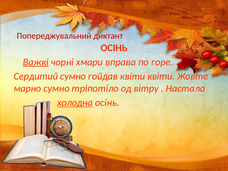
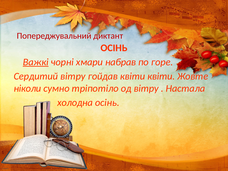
вправа: вправа -> набрав
Сердитий сумно: сумно -> вітру
марно: марно -> ніколи
холодна underline: present -> none
